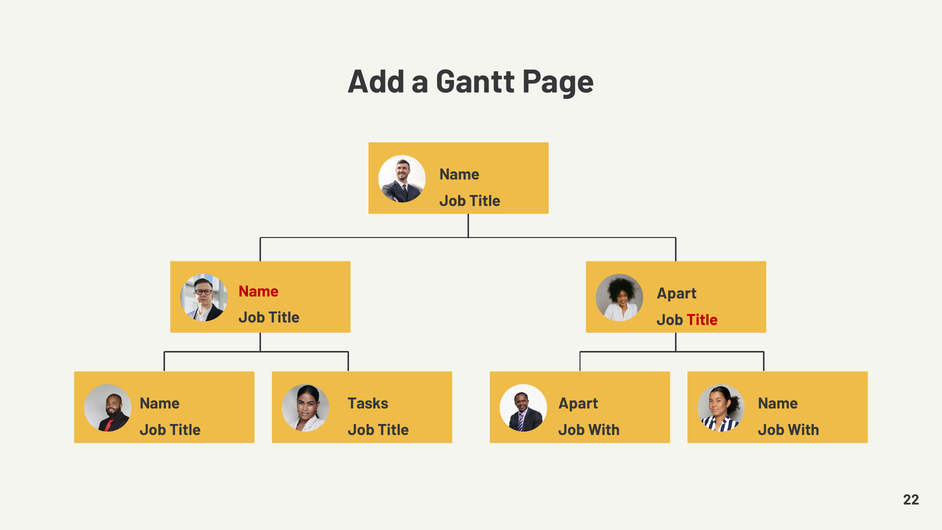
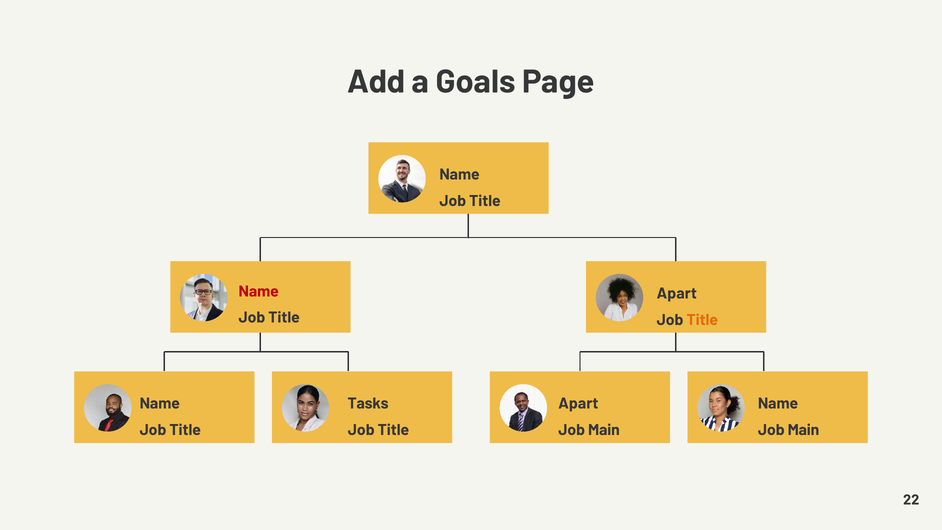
Gantt: Gantt -> Goals
Title at (702, 320) colour: red -> orange
With at (604, 430): With -> Main
With at (803, 430): With -> Main
